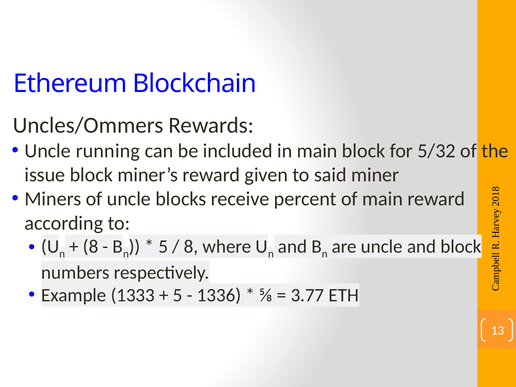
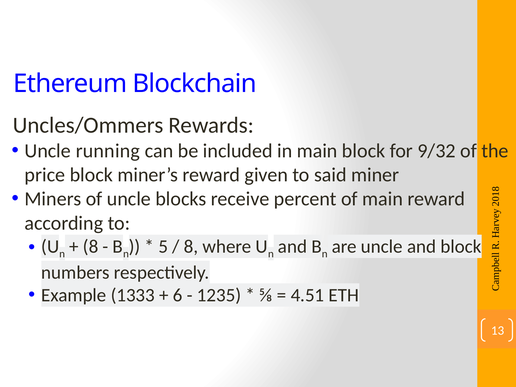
5/32: 5/32 -> 9/32
issue: issue -> price
5 at (178, 295): 5 -> 6
1336: 1336 -> 1235
3.77: 3.77 -> 4.51
